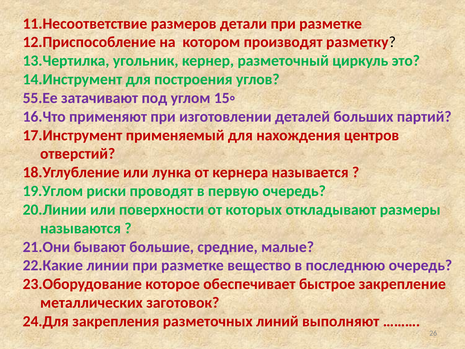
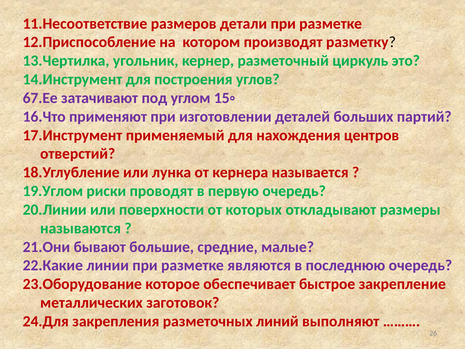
55.Ее: 55.Ее -> 67.Ее
вещество: вещество -> являются
